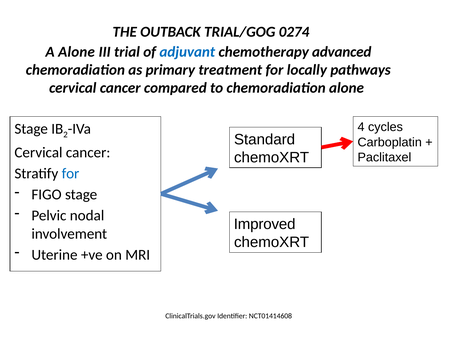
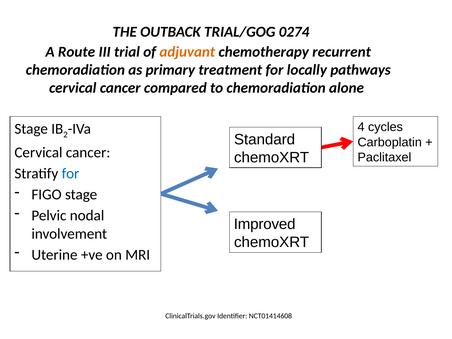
A Alone: Alone -> Route
adjuvant colour: blue -> orange
advanced: advanced -> recurrent
